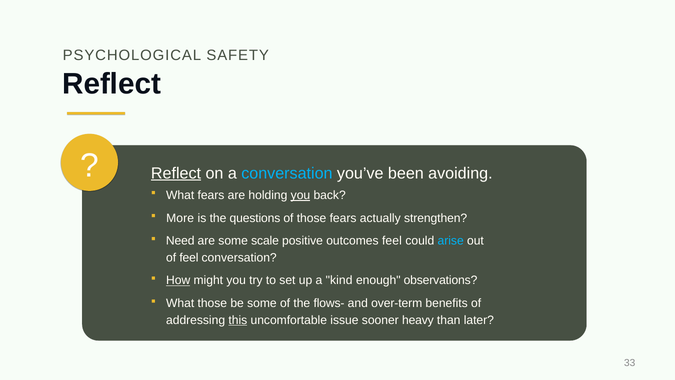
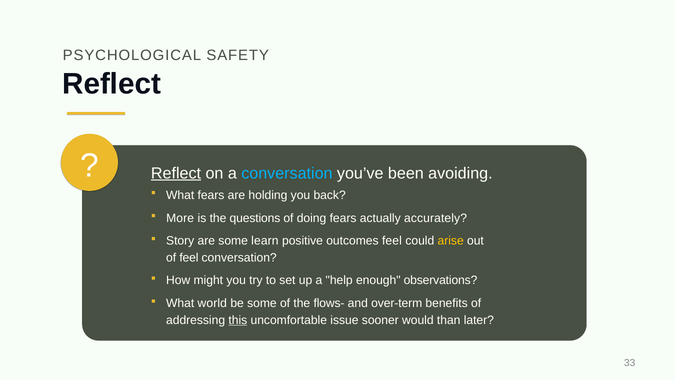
you at (300, 195) underline: present -> none
of those: those -> doing
strengthen: strengthen -> accurately
Need: Need -> Story
scale: scale -> learn
arise colour: light blue -> yellow
How underline: present -> none
kind: kind -> help
What those: those -> world
heavy: heavy -> would
